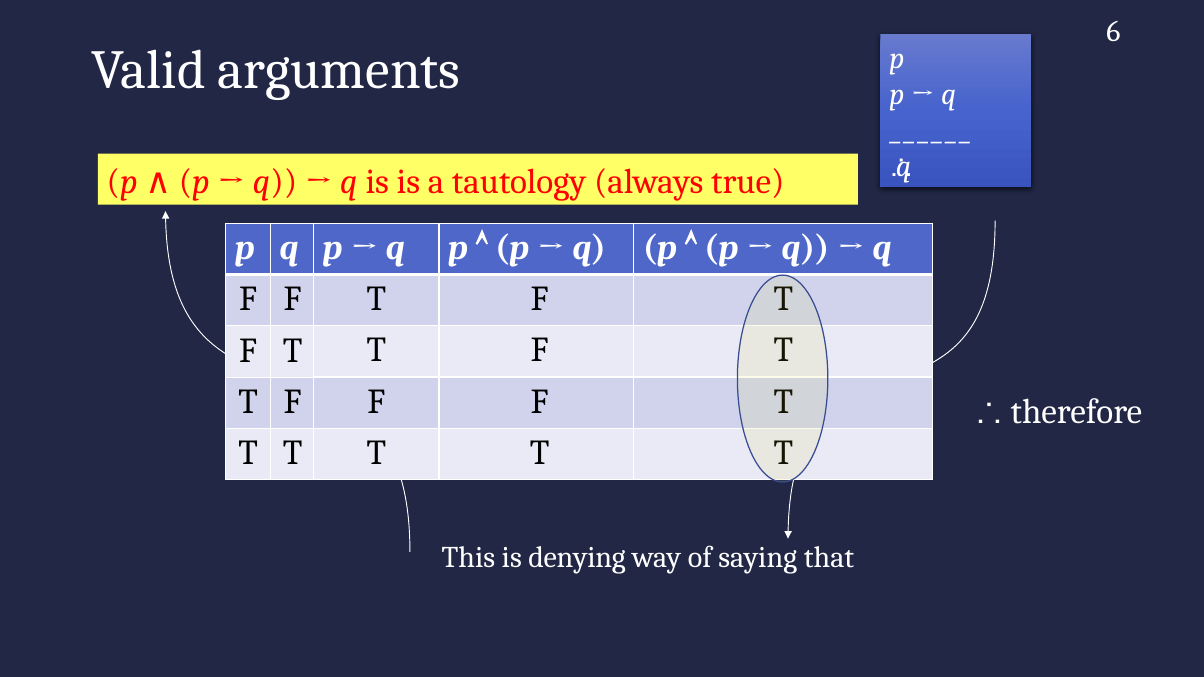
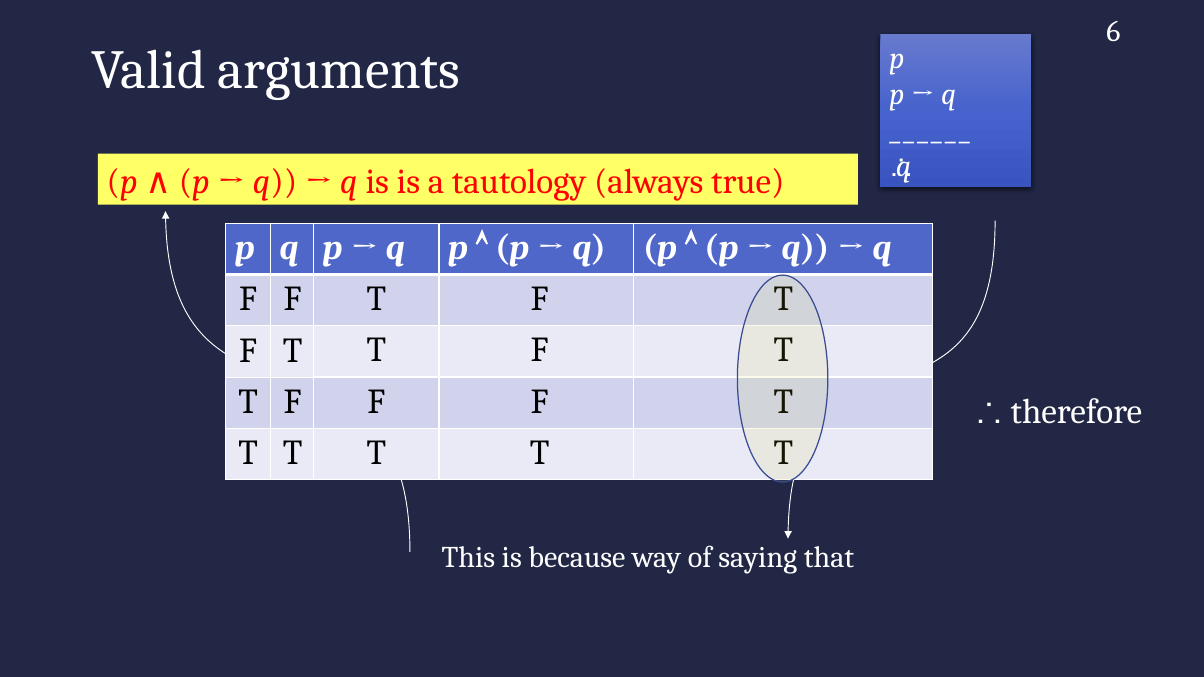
denying: denying -> because
